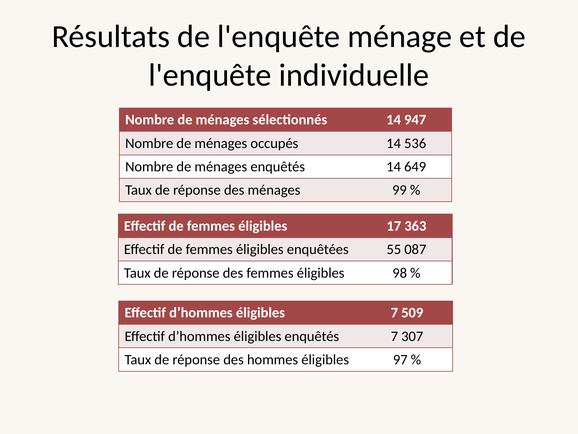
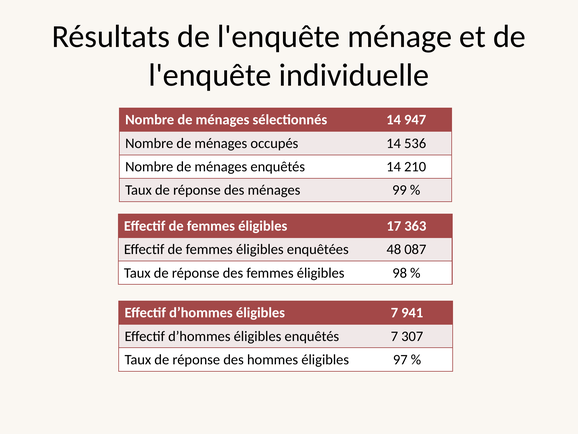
649: 649 -> 210
55: 55 -> 48
509: 509 -> 941
